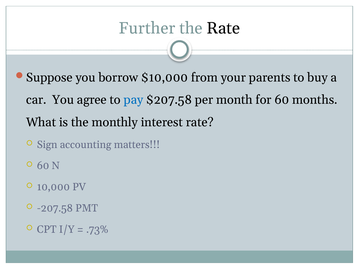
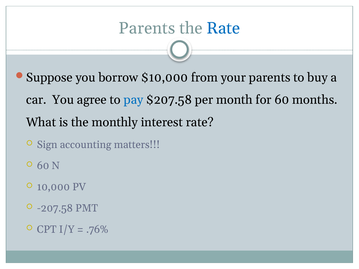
Further at (147, 28): Further -> Parents
Rate at (223, 28) colour: black -> blue
.73%: .73% -> .76%
